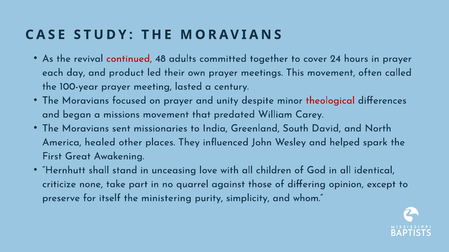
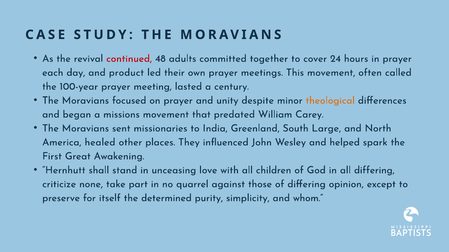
theological colour: red -> orange
David: David -> Large
all identical: identical -> differing
ministering: ministering -> determined
